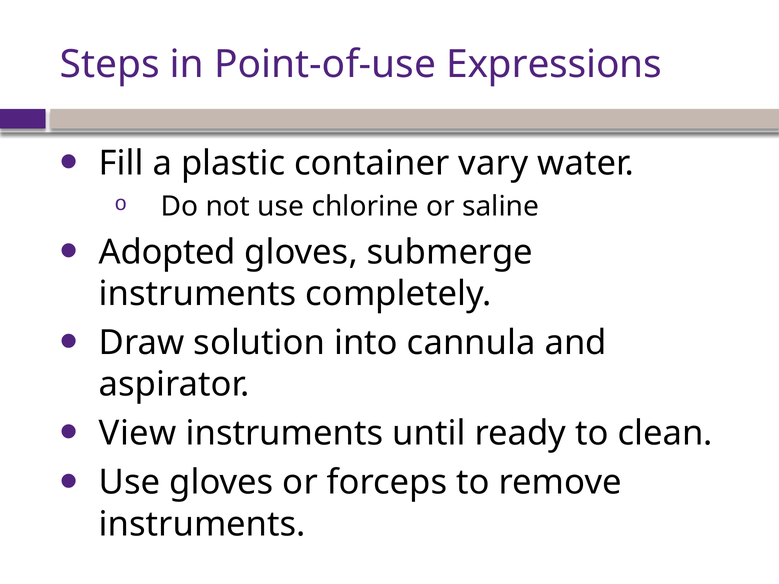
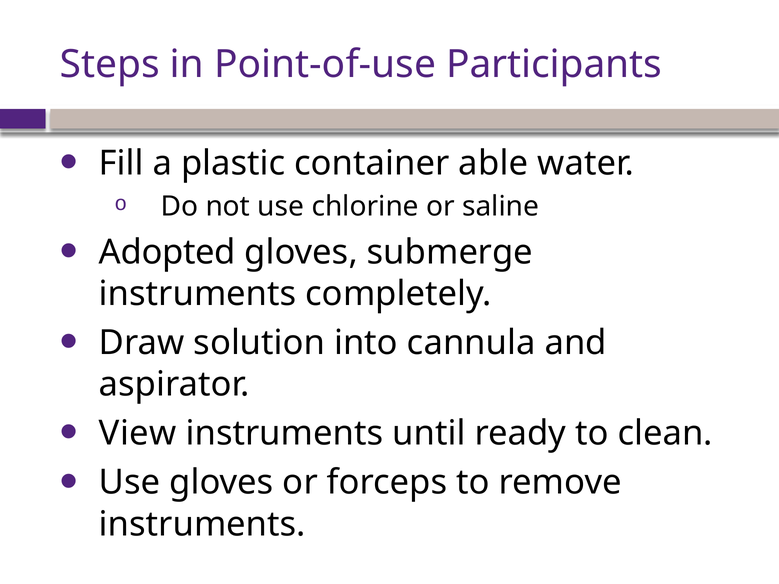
Expressions: Expressions -> Participants
vary: vary -> able
